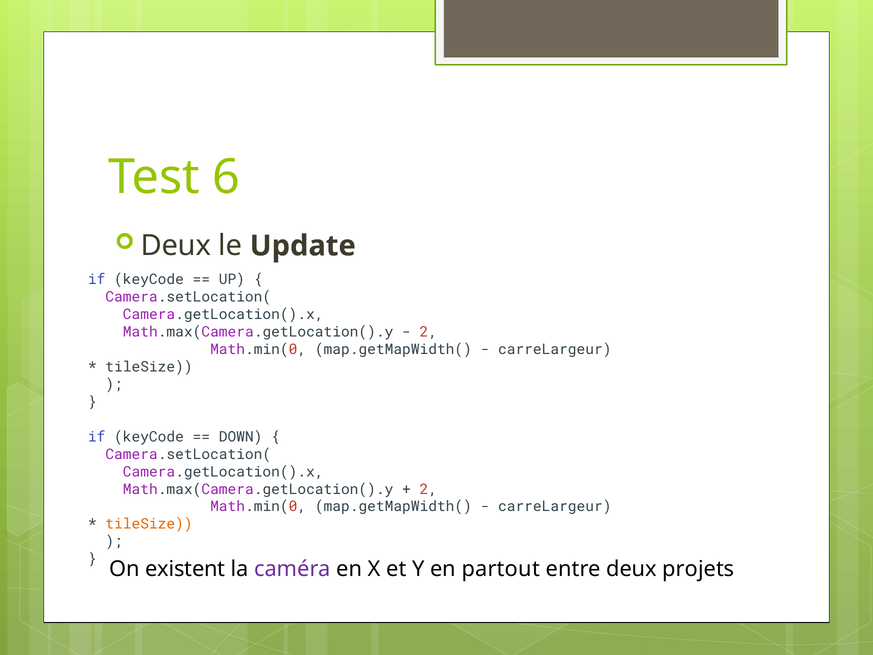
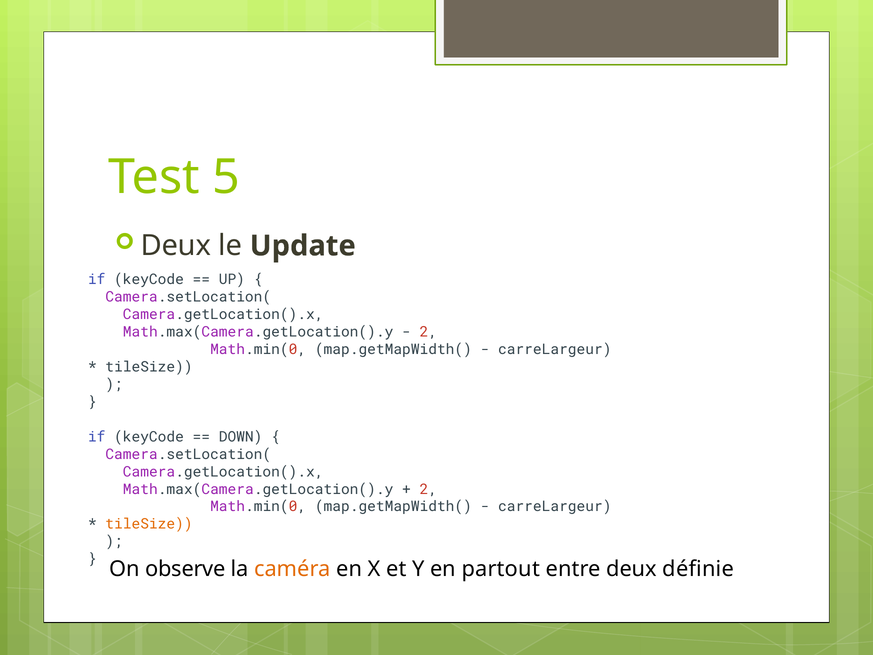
6: 6 -> 5
existent: existent -> observe
caméra colour: purple -> orange
projets: projets -> définie
